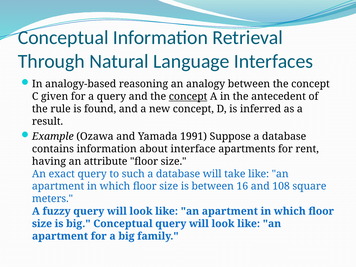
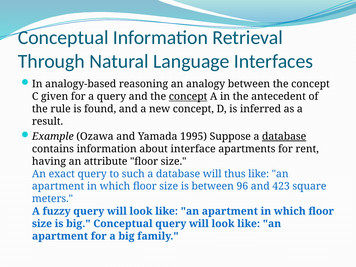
1991: 1991 -> 1995
database at (284, 136) underline: none -> present
take: take -> thus
16: 16 -> 96
108: 108 -> 423
